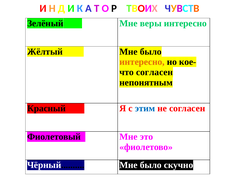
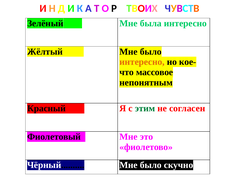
веры: веры -> была
согласен at (154, 72): согласен -> массовое
этим colour: blue -> green
